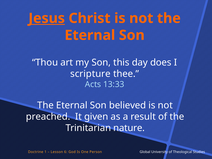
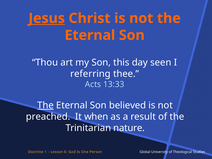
does: does -> seen
scripture: scripture -> referring
The at (45, 105) underline: none -> present
given: given -> when
